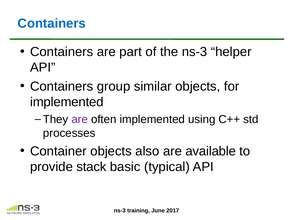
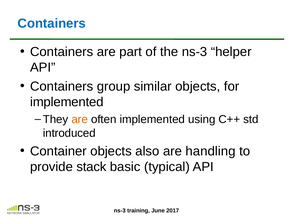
are at (80, 120) colour: purple -> orange
processes: processes -> introduced
available: available -> handling
